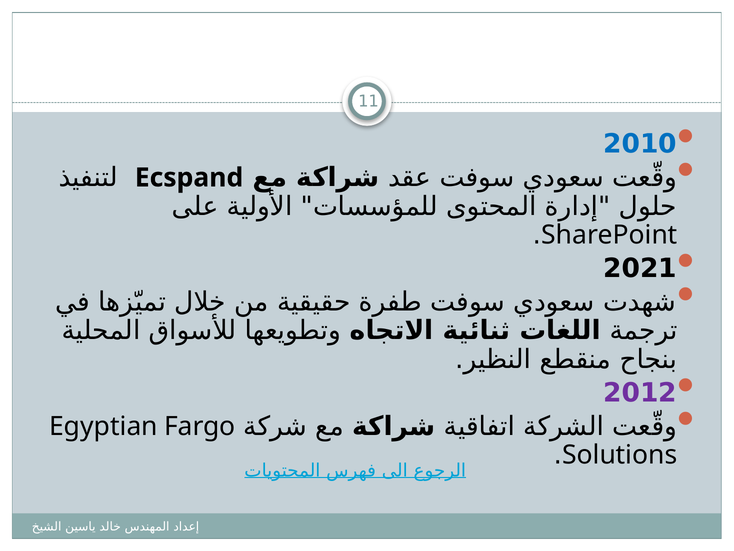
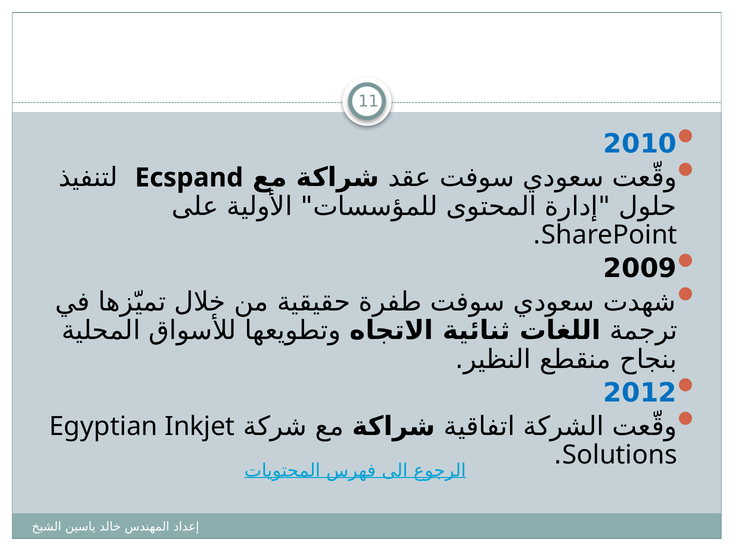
2021: 2021 -> 2009
2012 colour: purple -> blue
Fargo: Fargo -> Inkjet
